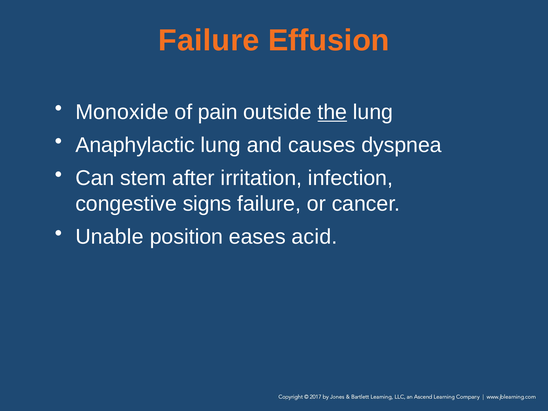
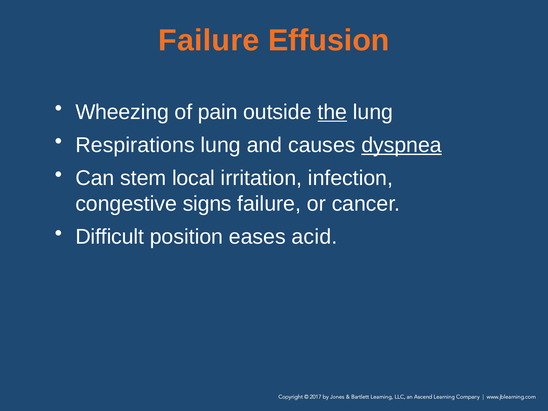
Monoxide: Monoxide -> Wheezing
Anaphylactic: Anaphylactic -> Respirations
dyspnea underline: none -> present
after: after -> local
Unable: Unable -> Difficult
